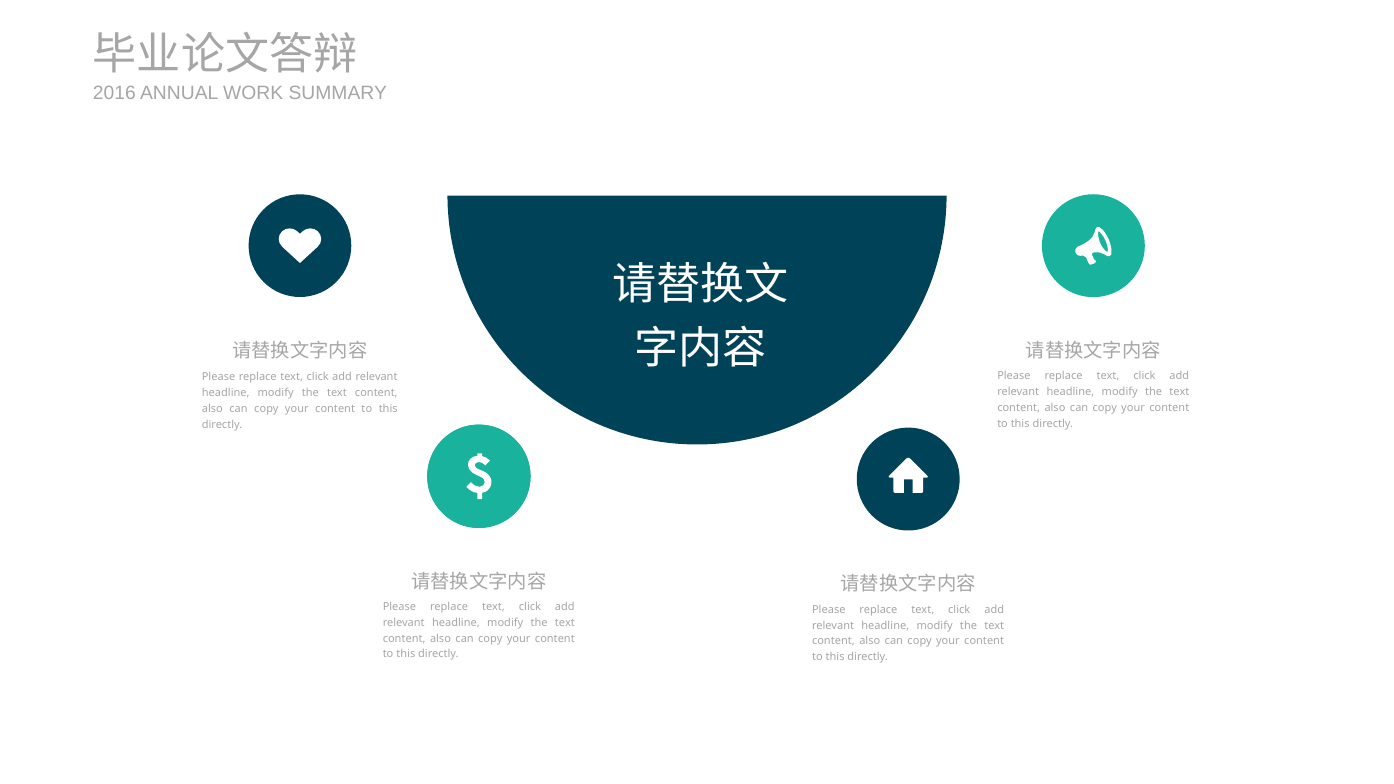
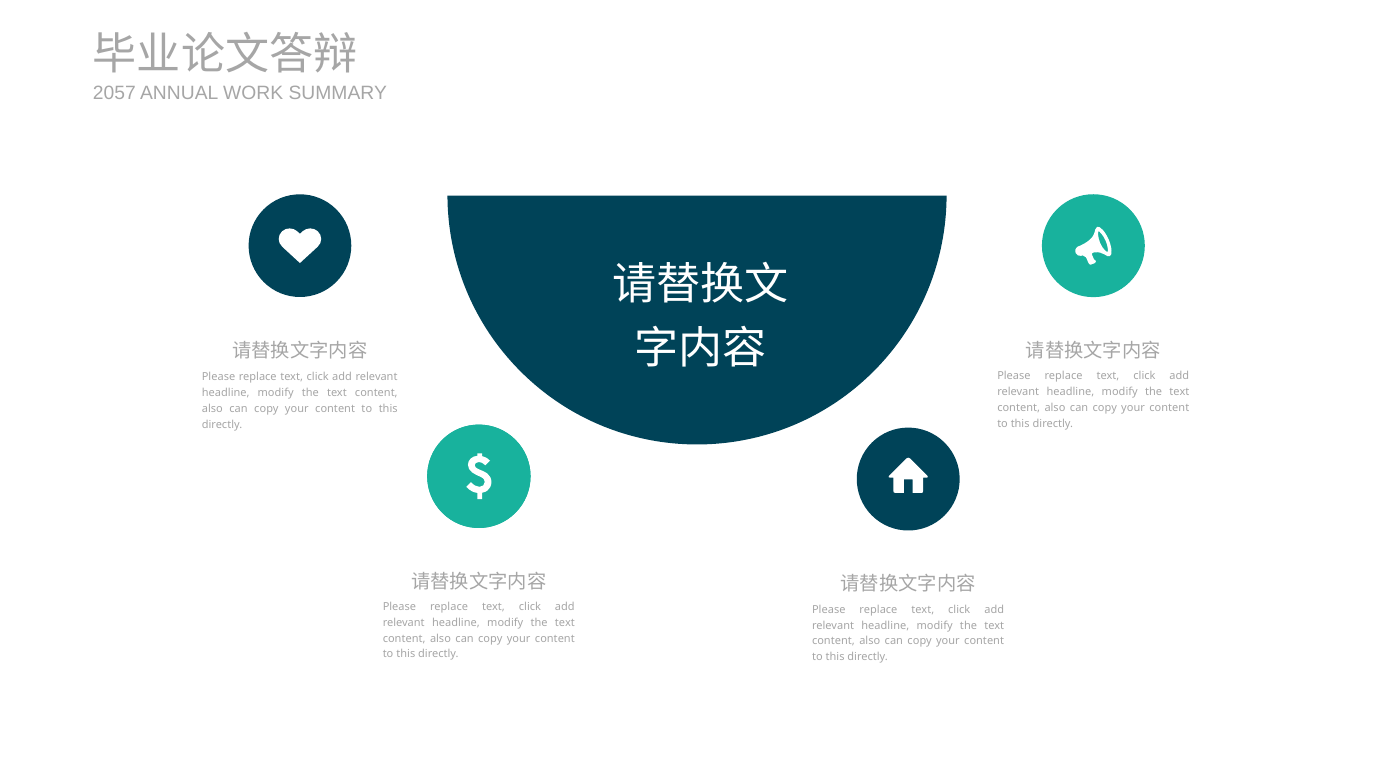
2016: 2016 -> 2057
